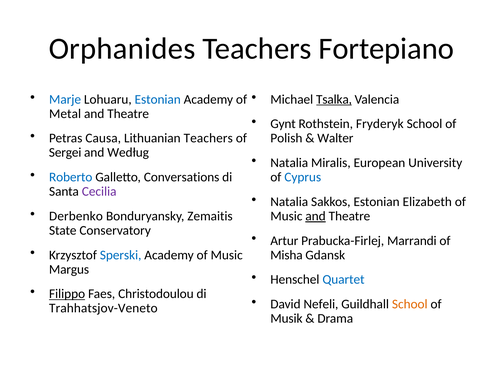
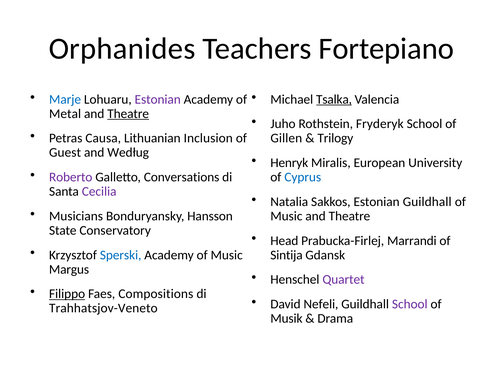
Estonian at (158, 99) colour: blue -> purple
Theatre at (128, 114) underline: none -> present
Gynt: Gynt -> Juho
Lithuanian Teachers: Teachers -> Inclusion
Polish: Polish -> Gillen
Walter: Walter -> Trilogy
Sergei: Sergei -> Guest
Natalia at (289, 163): Natalia -> Henryk
Roberto colour: blue -> purple
Estonian Elizabeth: Elizabeth -> Guildhall
Derbenko: Derbenko -> Musicians
Zemaitis: Zemaitis -> Hansson
and at (316, 216) underline: present -> none
Artur: Artur -> Head
Misha: Misha -> Sintija
Quartet colour: blue -> purple
Christodoulou: Christodoulou -> Compositions
School at (410, 304) colour: orange -> purple
